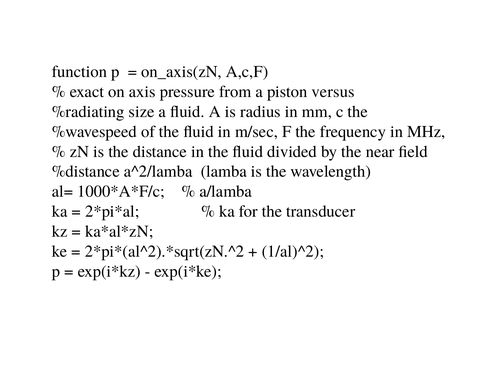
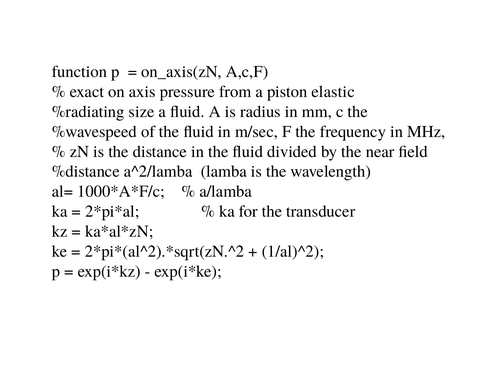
versus: versus -> elastic
